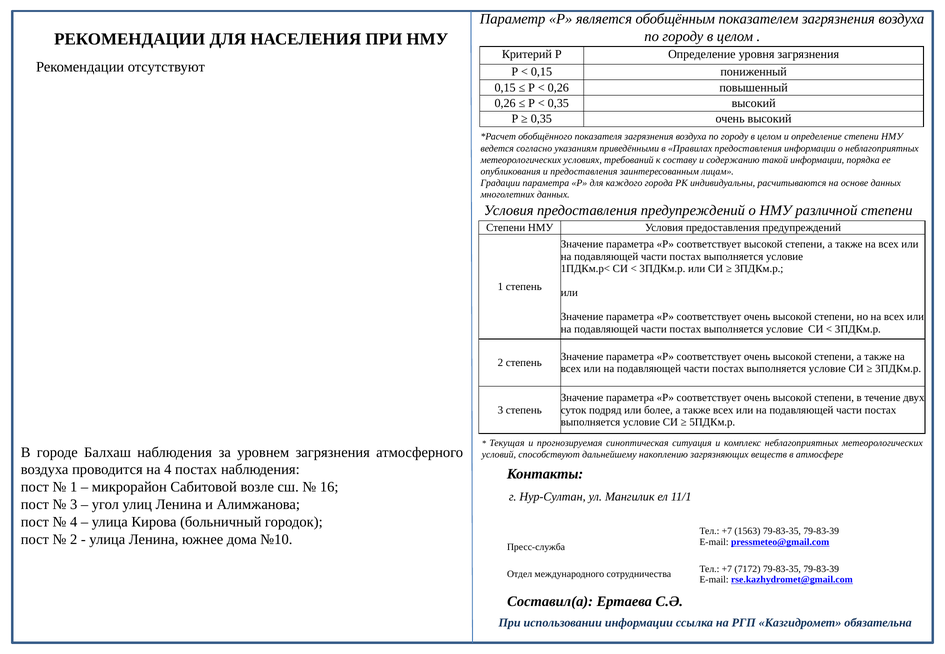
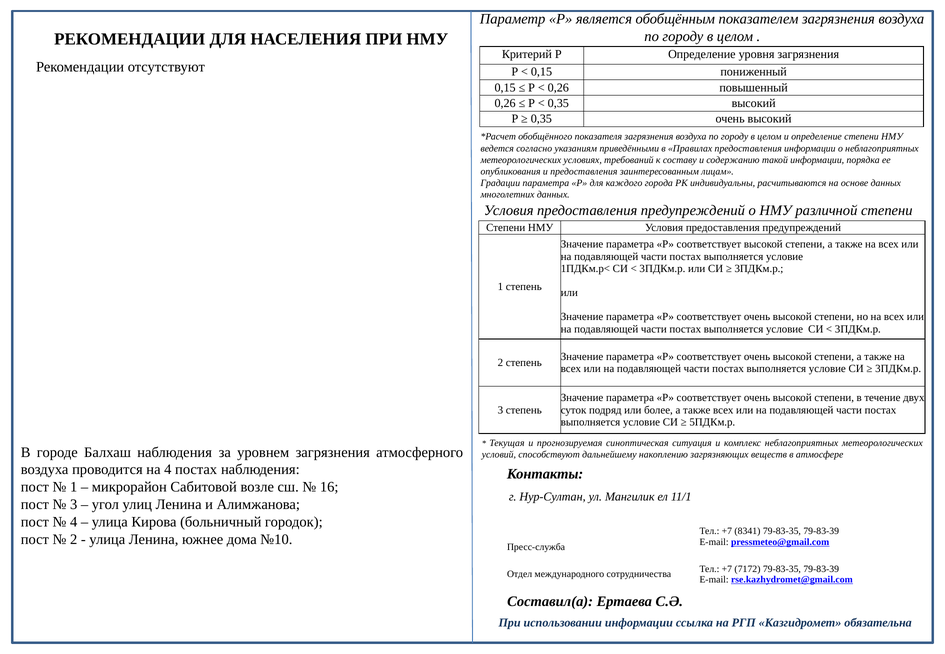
1563: 1563 -> 8341
